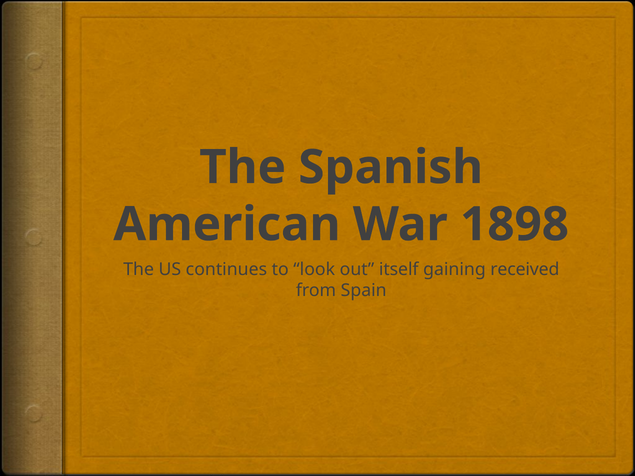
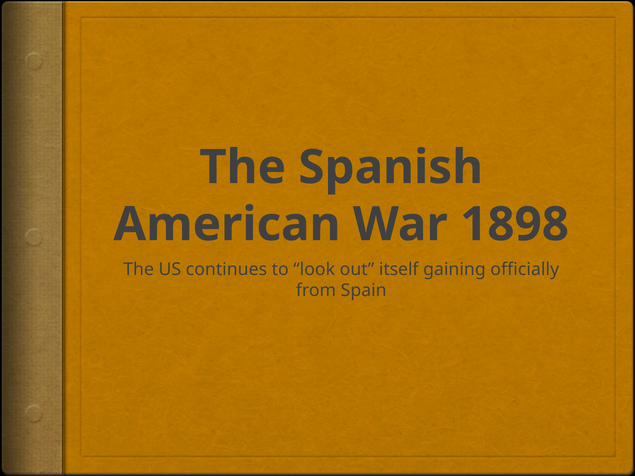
received: received -> officially
